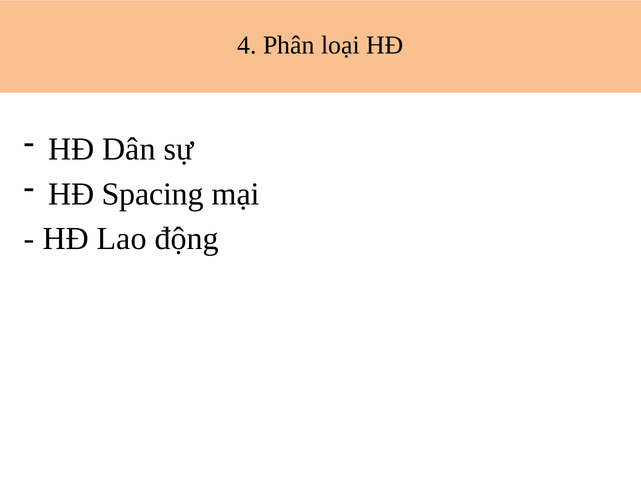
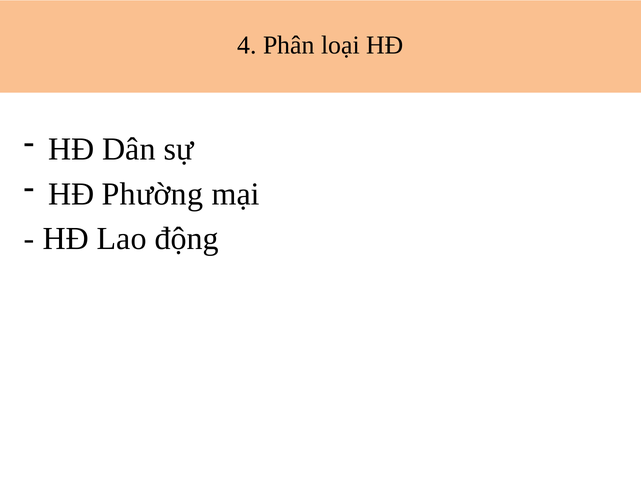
Spacing: Spacing -> Phường
